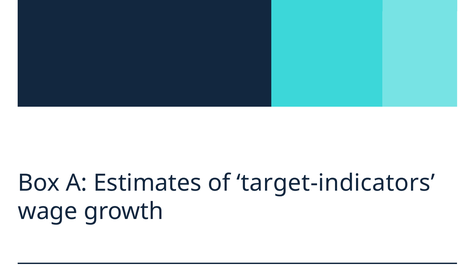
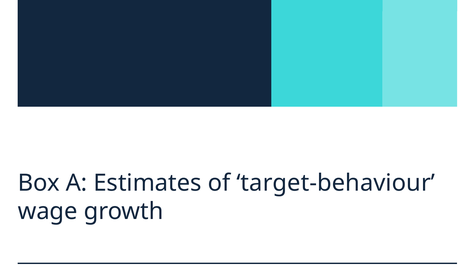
target-indicators: target-indicators -> target-behaviour
